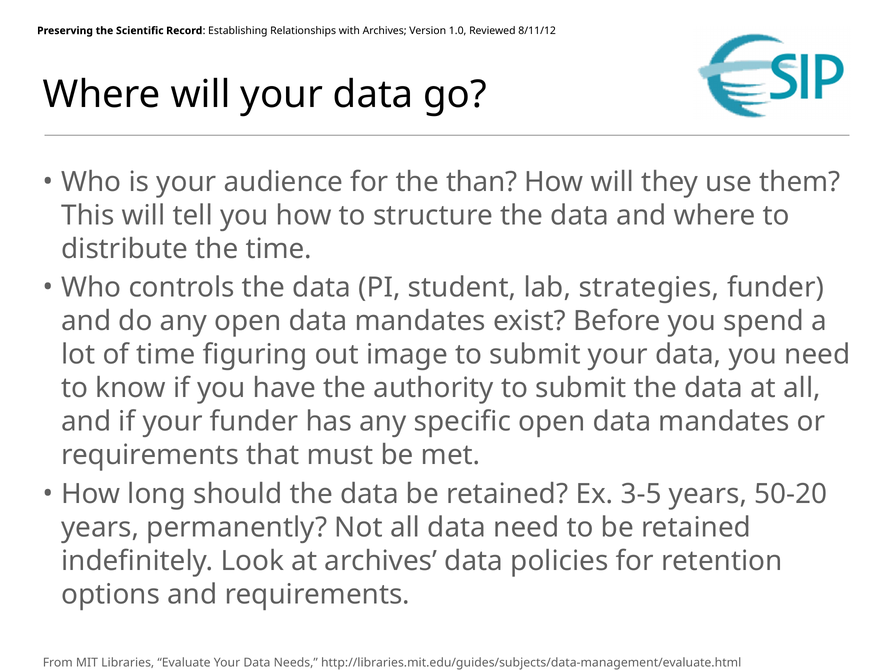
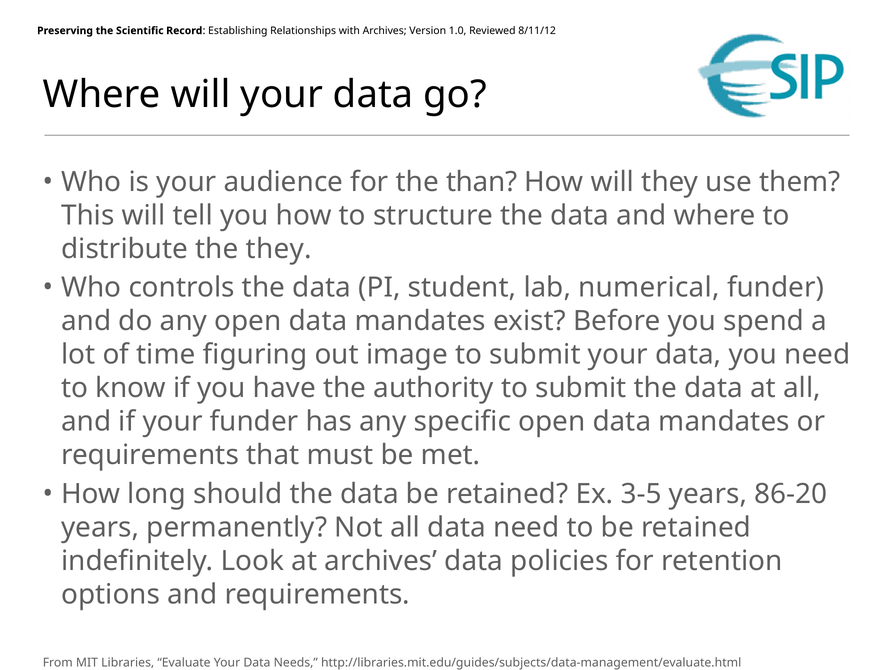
the time: time -> they
strategies: strategies -> numerical
50-20: 50-20 -> 86-20
